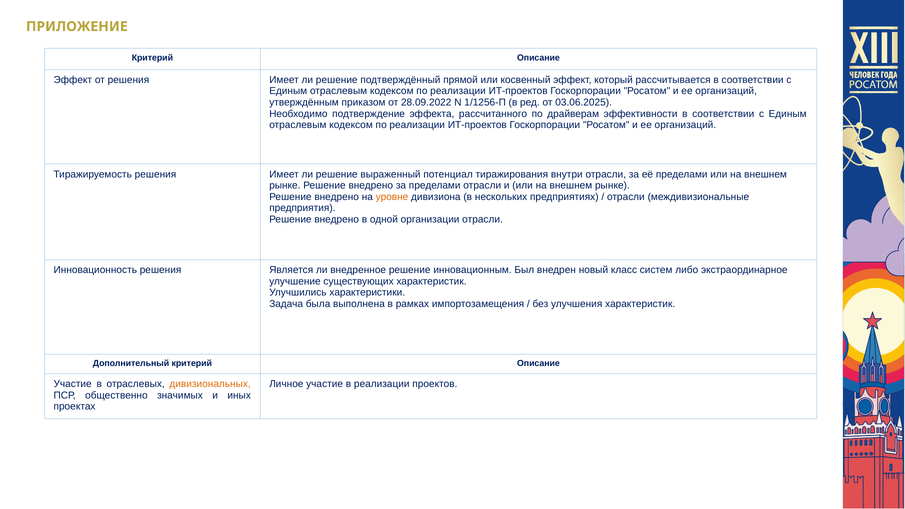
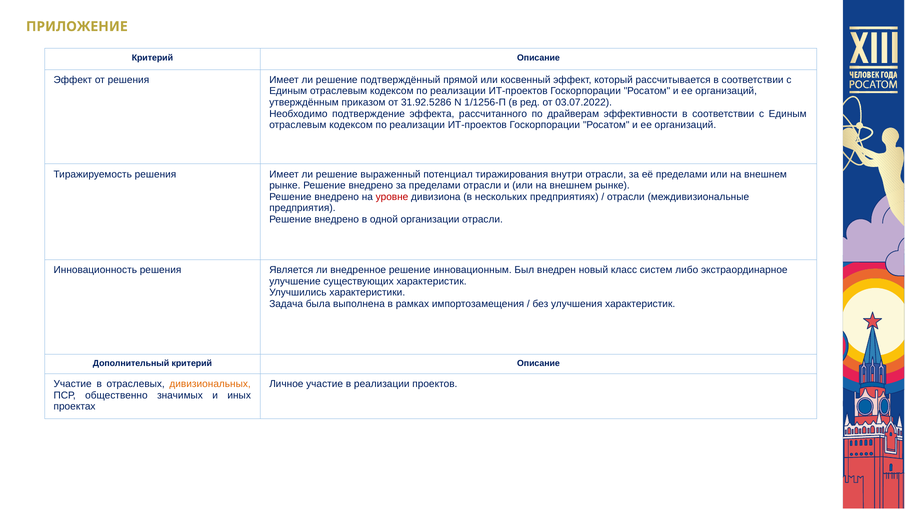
28.09.2022: 28.09.2022 -> 31.92.5286
03.06.2025: 03.06.2025 -> 03.07.2022
уровне colour: orange -> red
